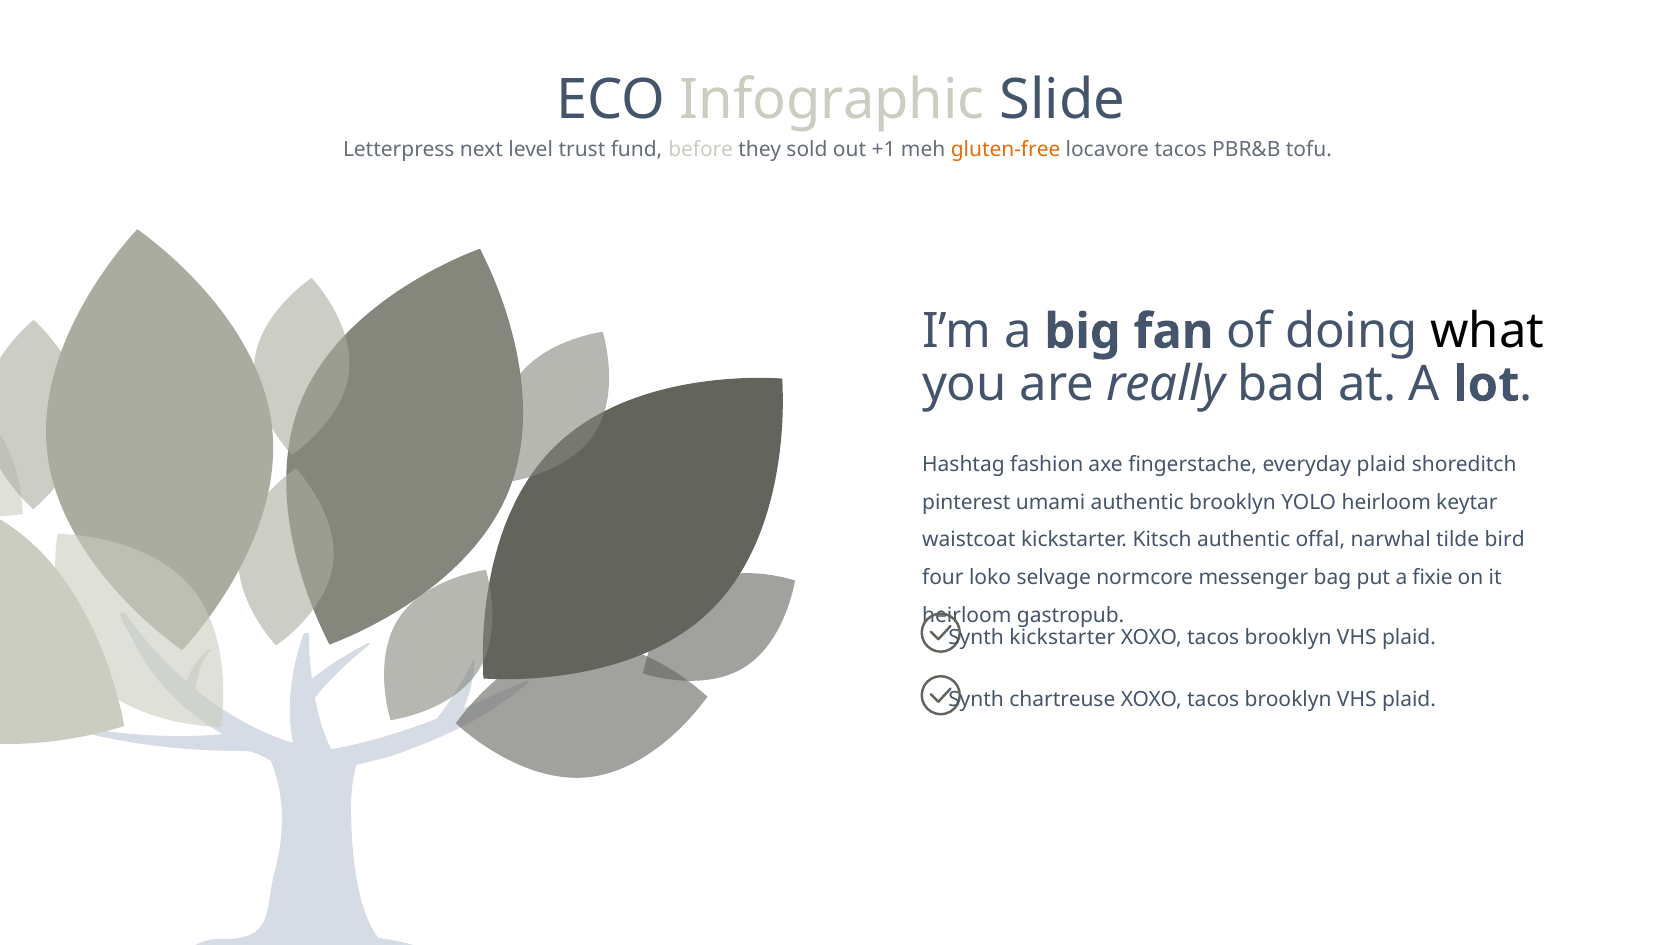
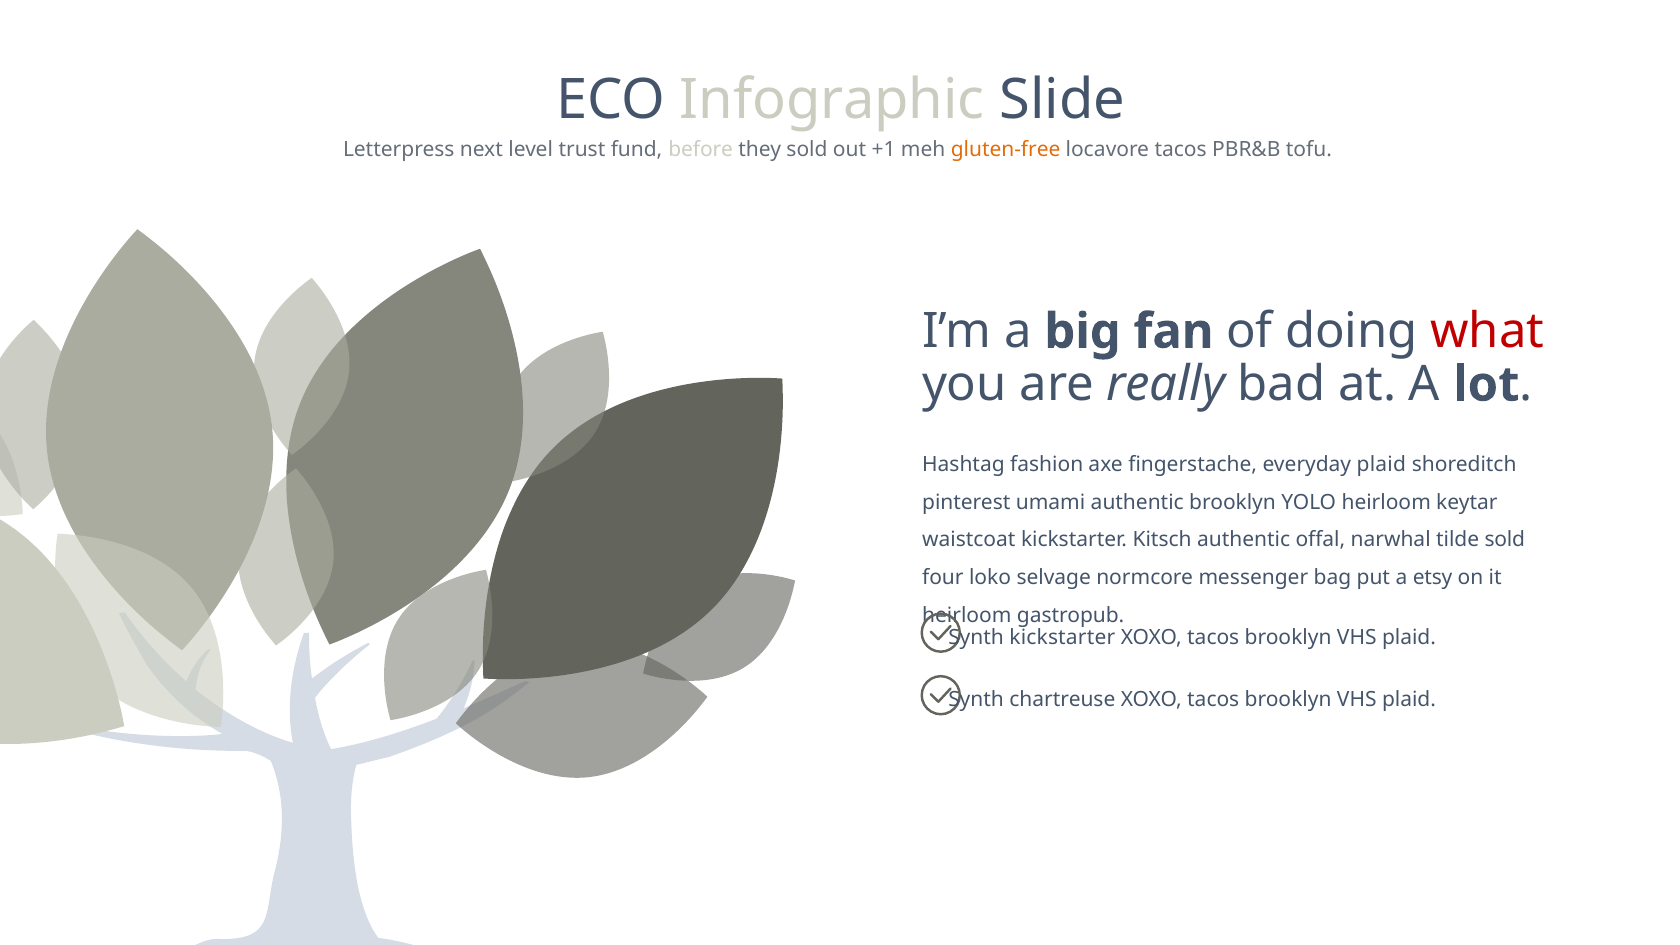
what colour: black -> red
tilde bird: bird -> sold
fixie: fixie -> etsy
